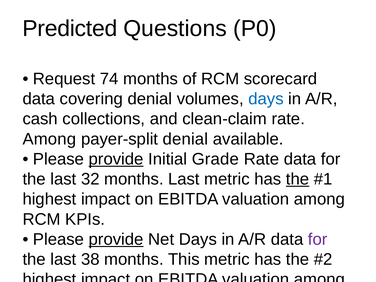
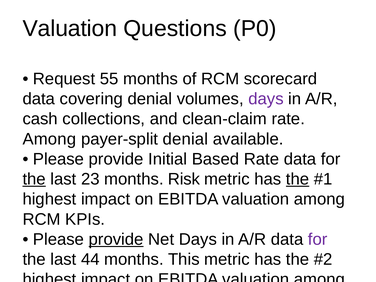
Predicted at (70, 29): Predicted -> Valuation
74: 74 -> 55
days at (266, 99) colour: blue -> purple
provide at (116, 159) underline: present -> none
Grade: Grade -> Based
the at (34, 179) underline: none -> present
32: 32 -> 23
months Last: Last -> Risk
38: 38 -> 44
